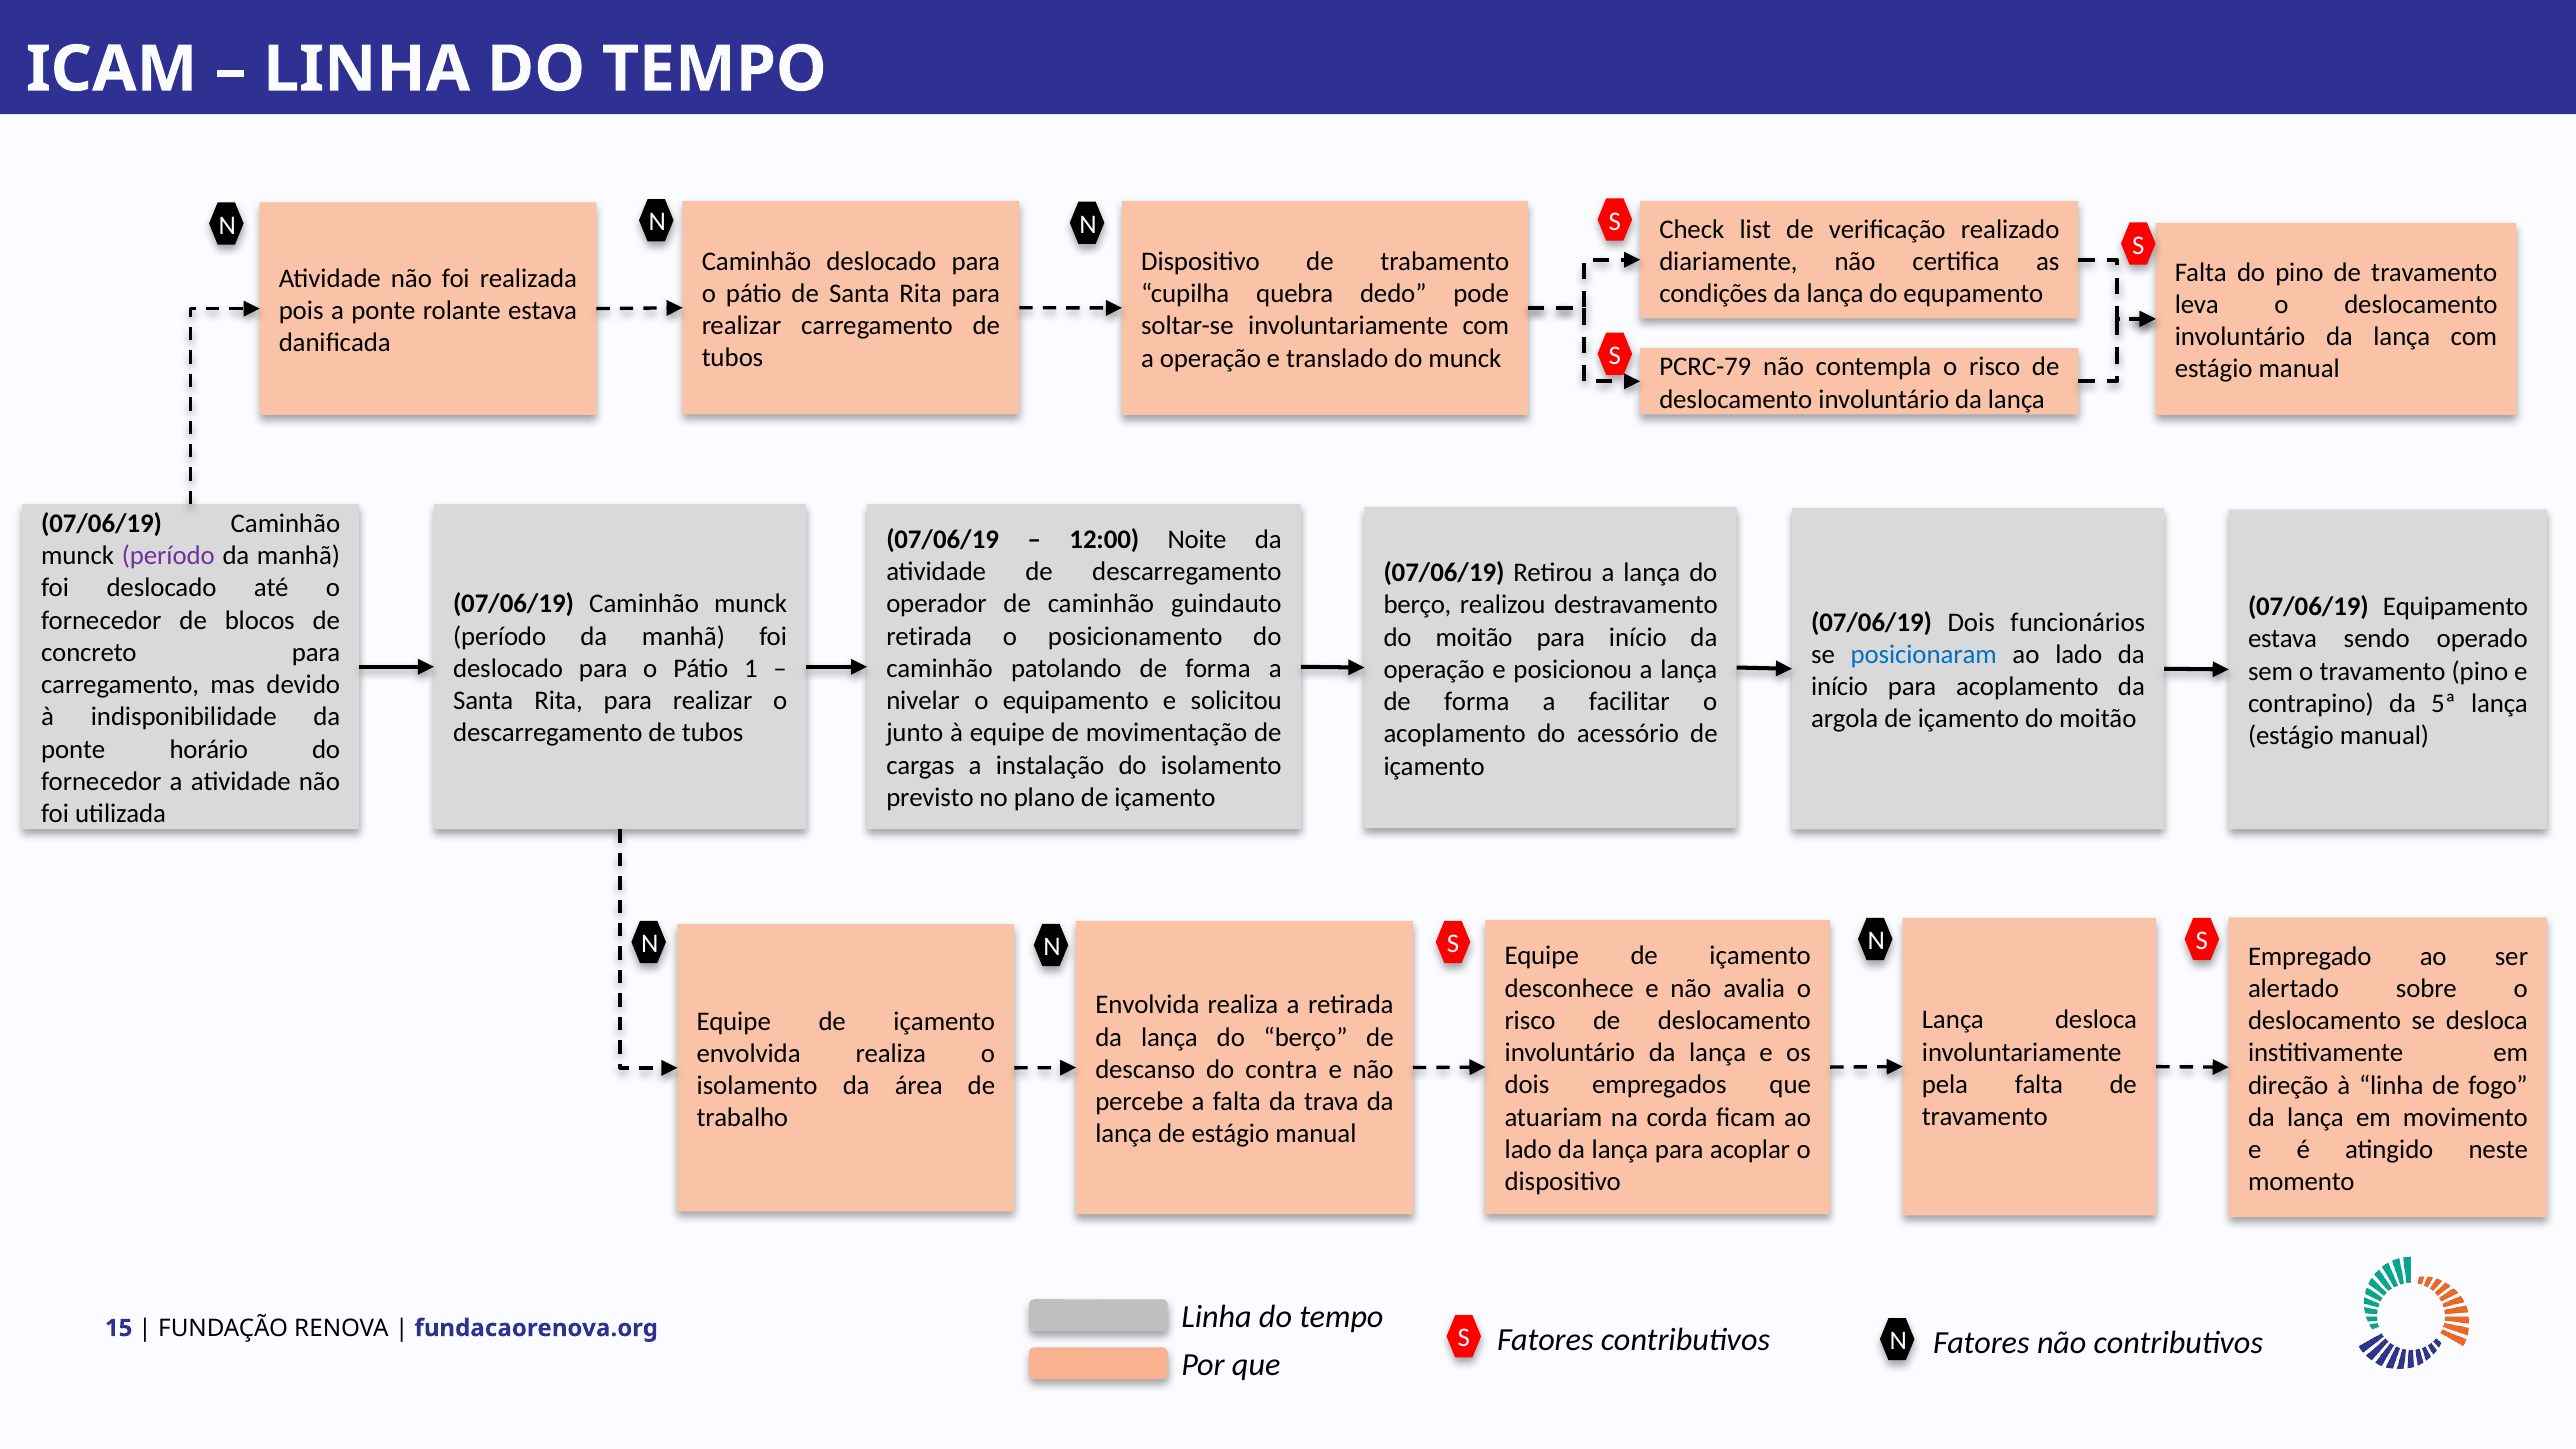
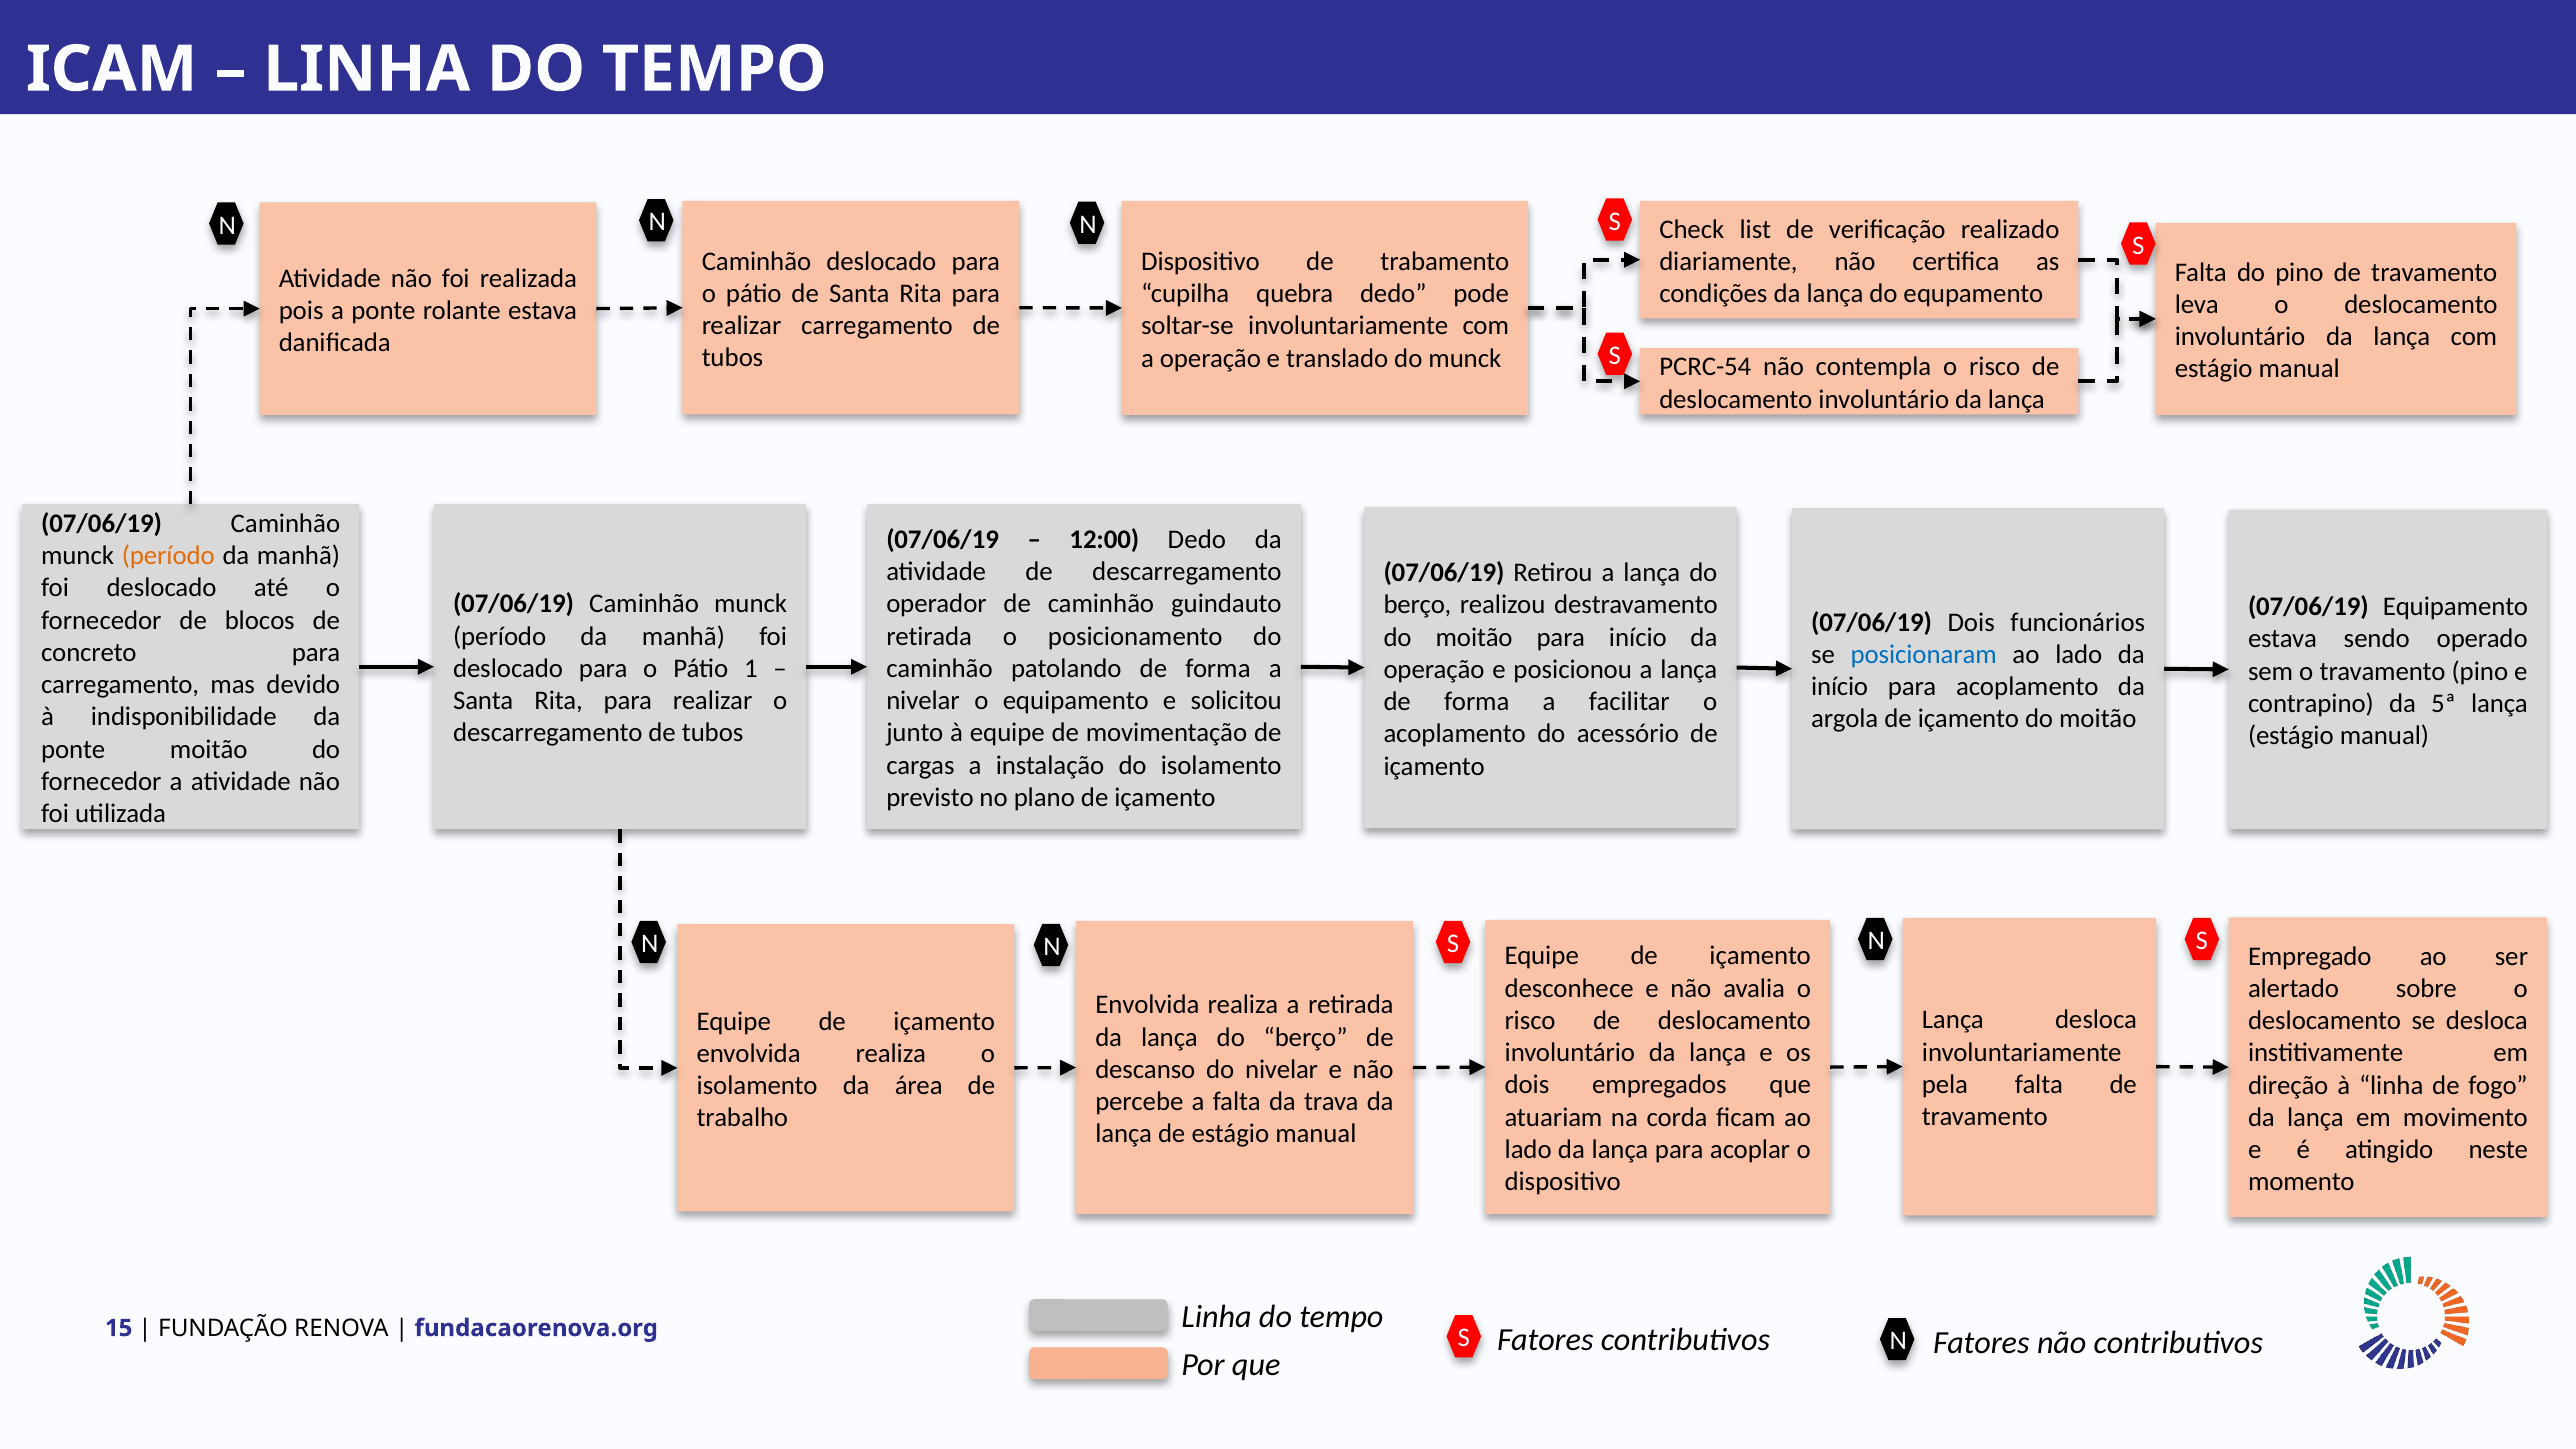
PCRC-79: PCRC-79 -> PCRC-54
12:00 Noite: Noite -> Dedo
período at (168, 556) colour: purple -> orange
ponte horário: horário -> moitão
do contra: contra -> nivelar
